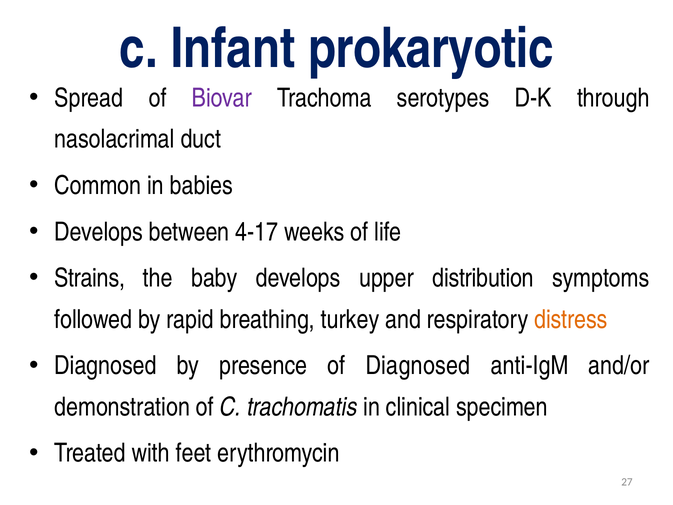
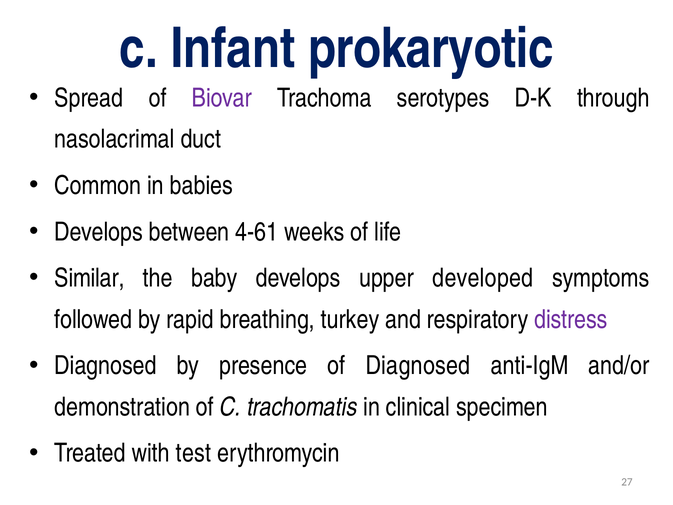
4-17: 4-17 -> 4-61
Strains: Strains -> Similar
distribution: distribution -> developed
distress colour: orange -> purple
feet: feet -> test
